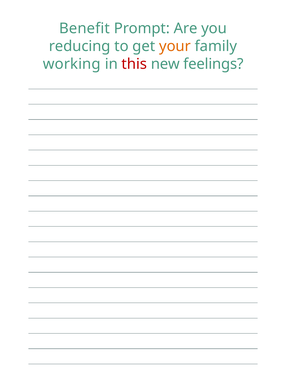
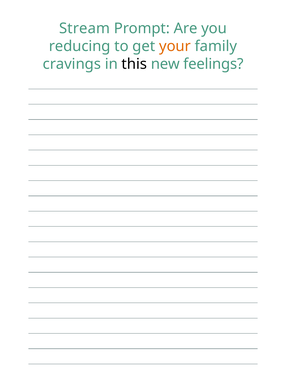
Benefit: Benefit -> Stream
working: working -> cravings
this colour: red -> black
